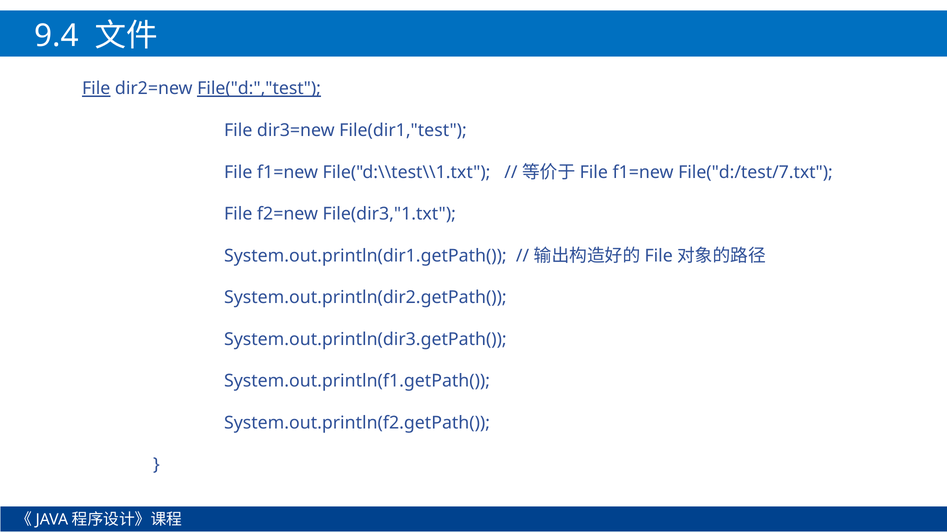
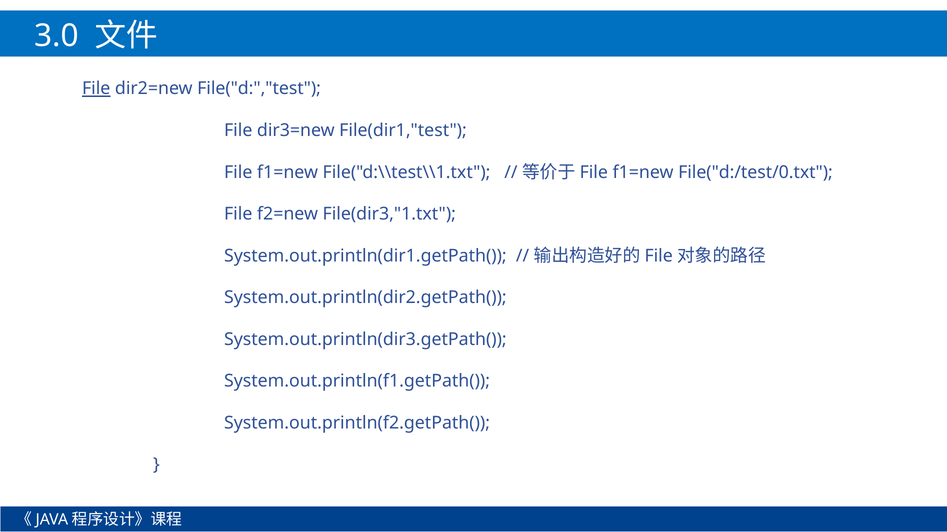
9.4: 9.4 -> 3.0
File("d:","test underline: present -> none
File("d:/test/7.txt: File("d:/test/7.txt -> File("d:/test/0.txt
